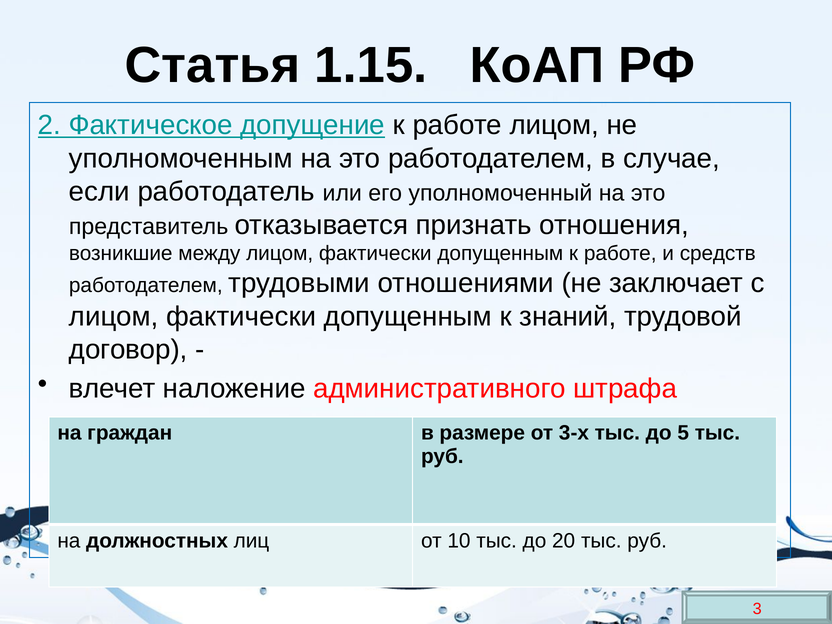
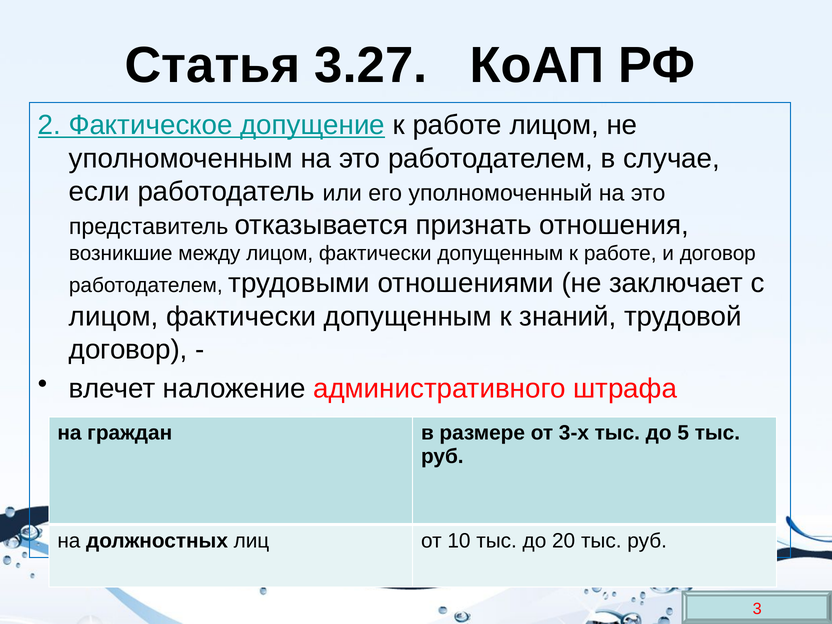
1.15: 1.15 -> 3.27
и средств: средств -> договор
